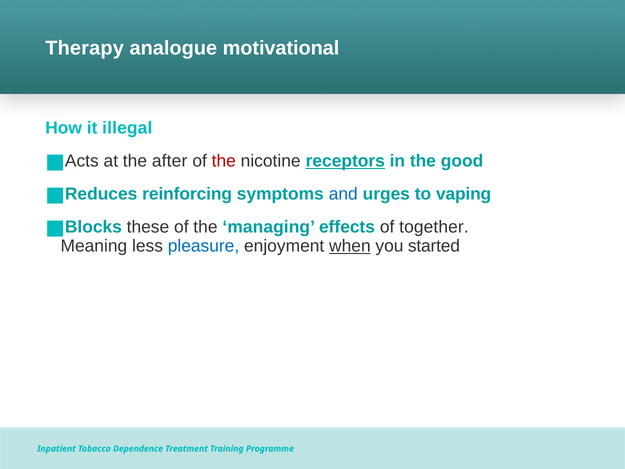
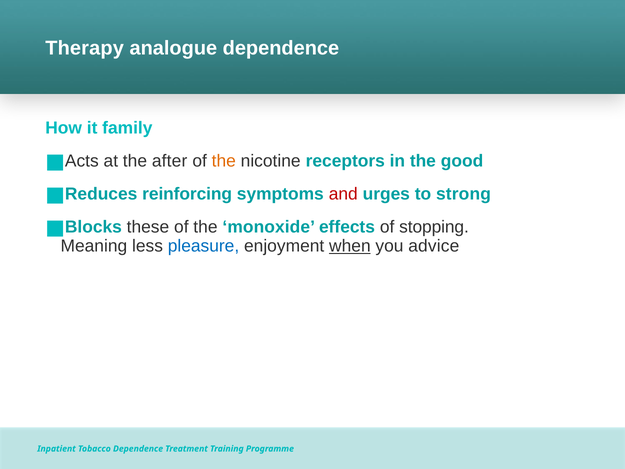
analogue motivational: motivational -> dependence
illegal: illegal -> family
the at (224, 161) colour: red -> orange
receptors underline: present -> none
and colour: blue -> red
vaping: vaping -> strong
managing: managing -> monoxide
together: together -> stopping
started: started -> advice
